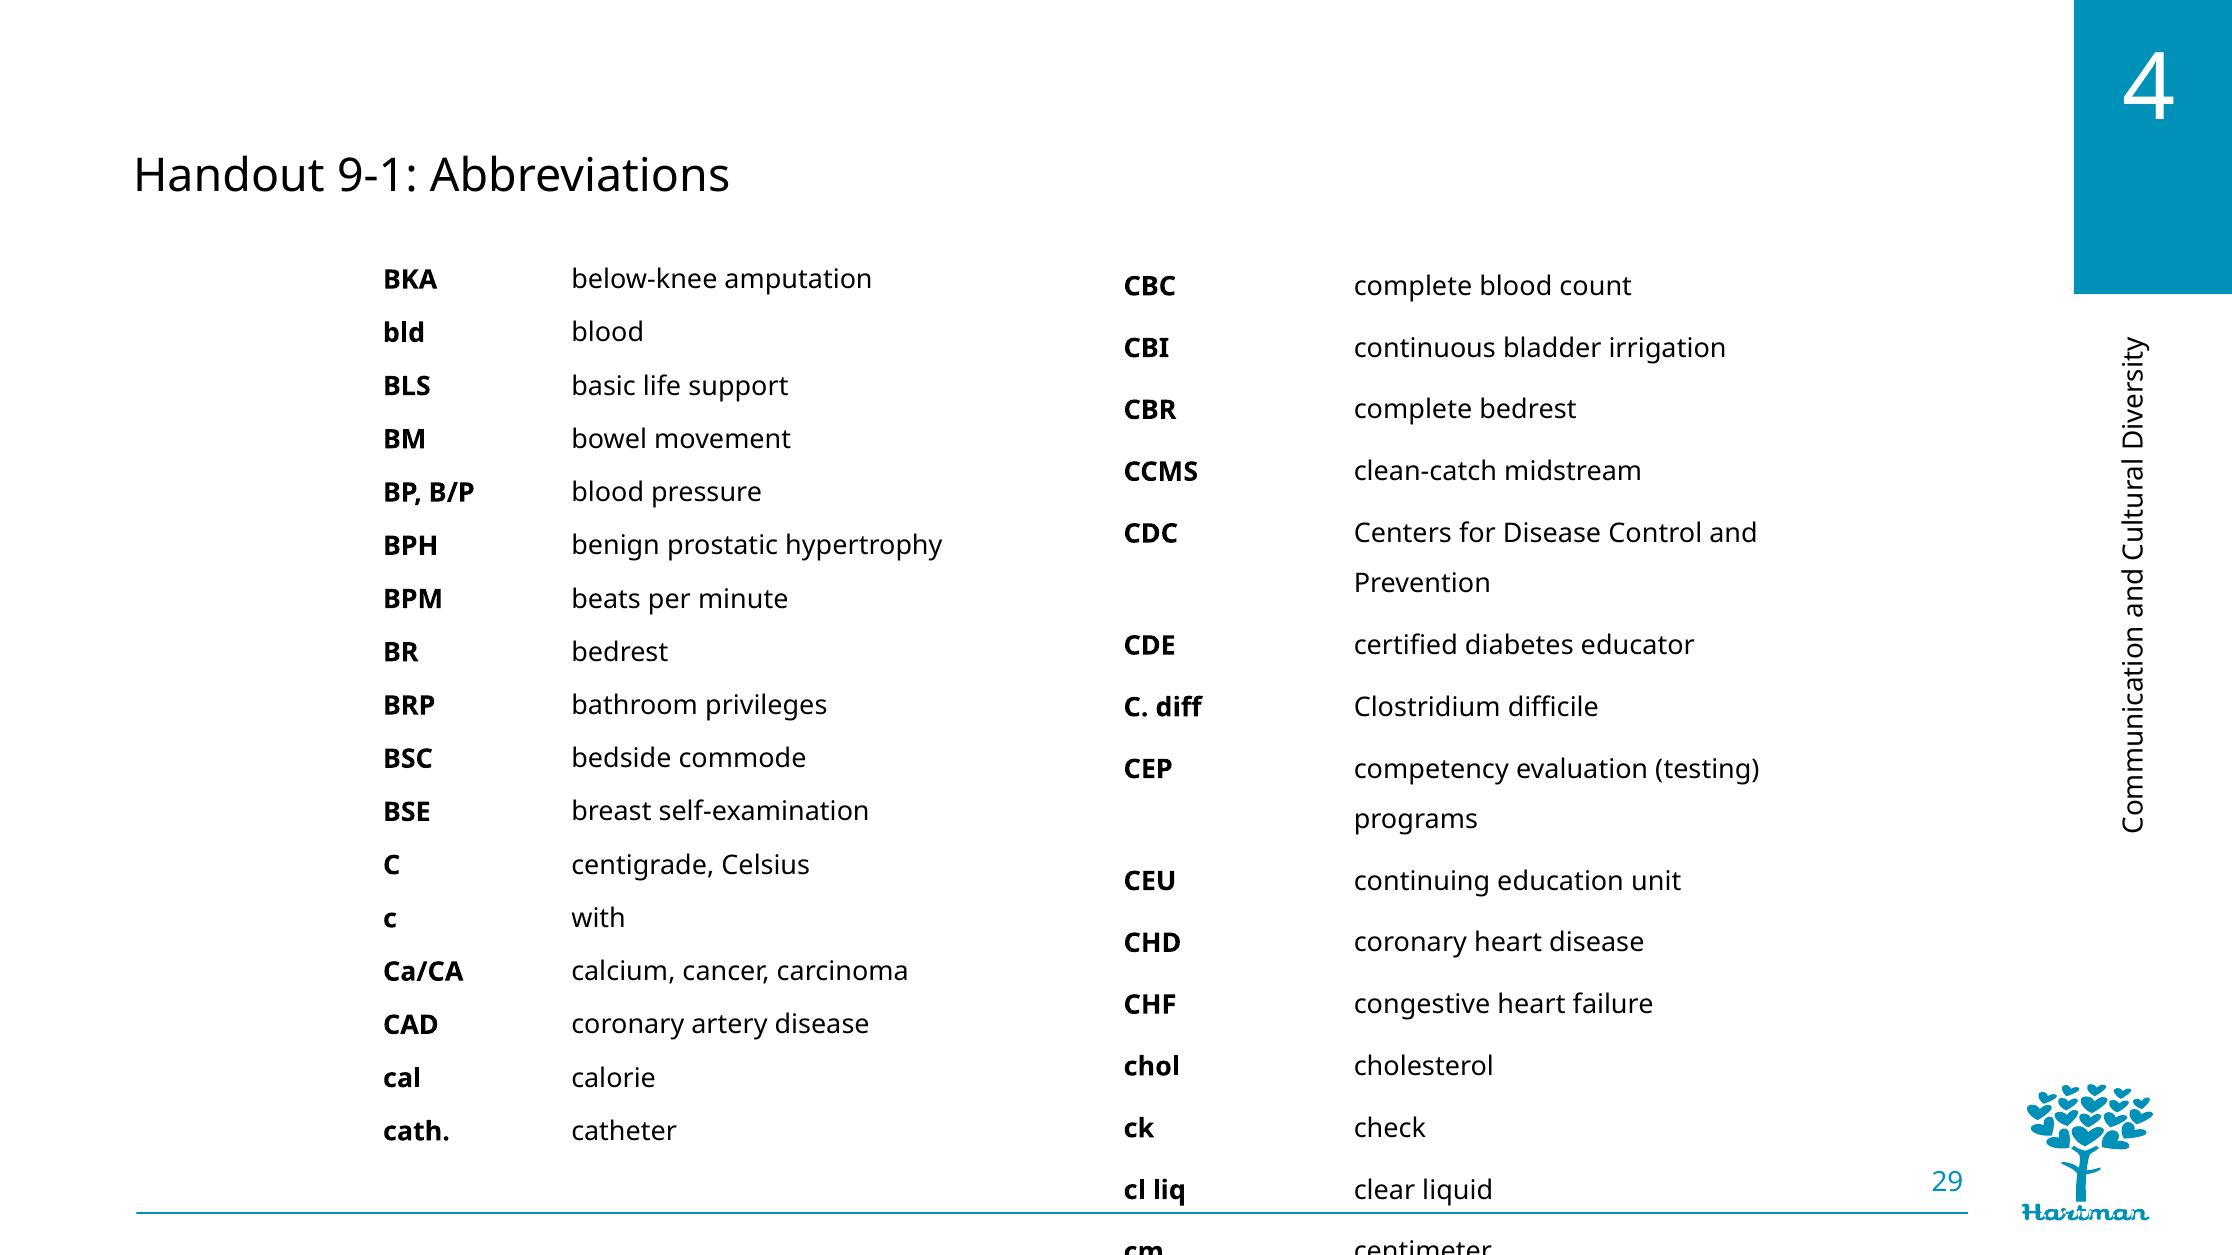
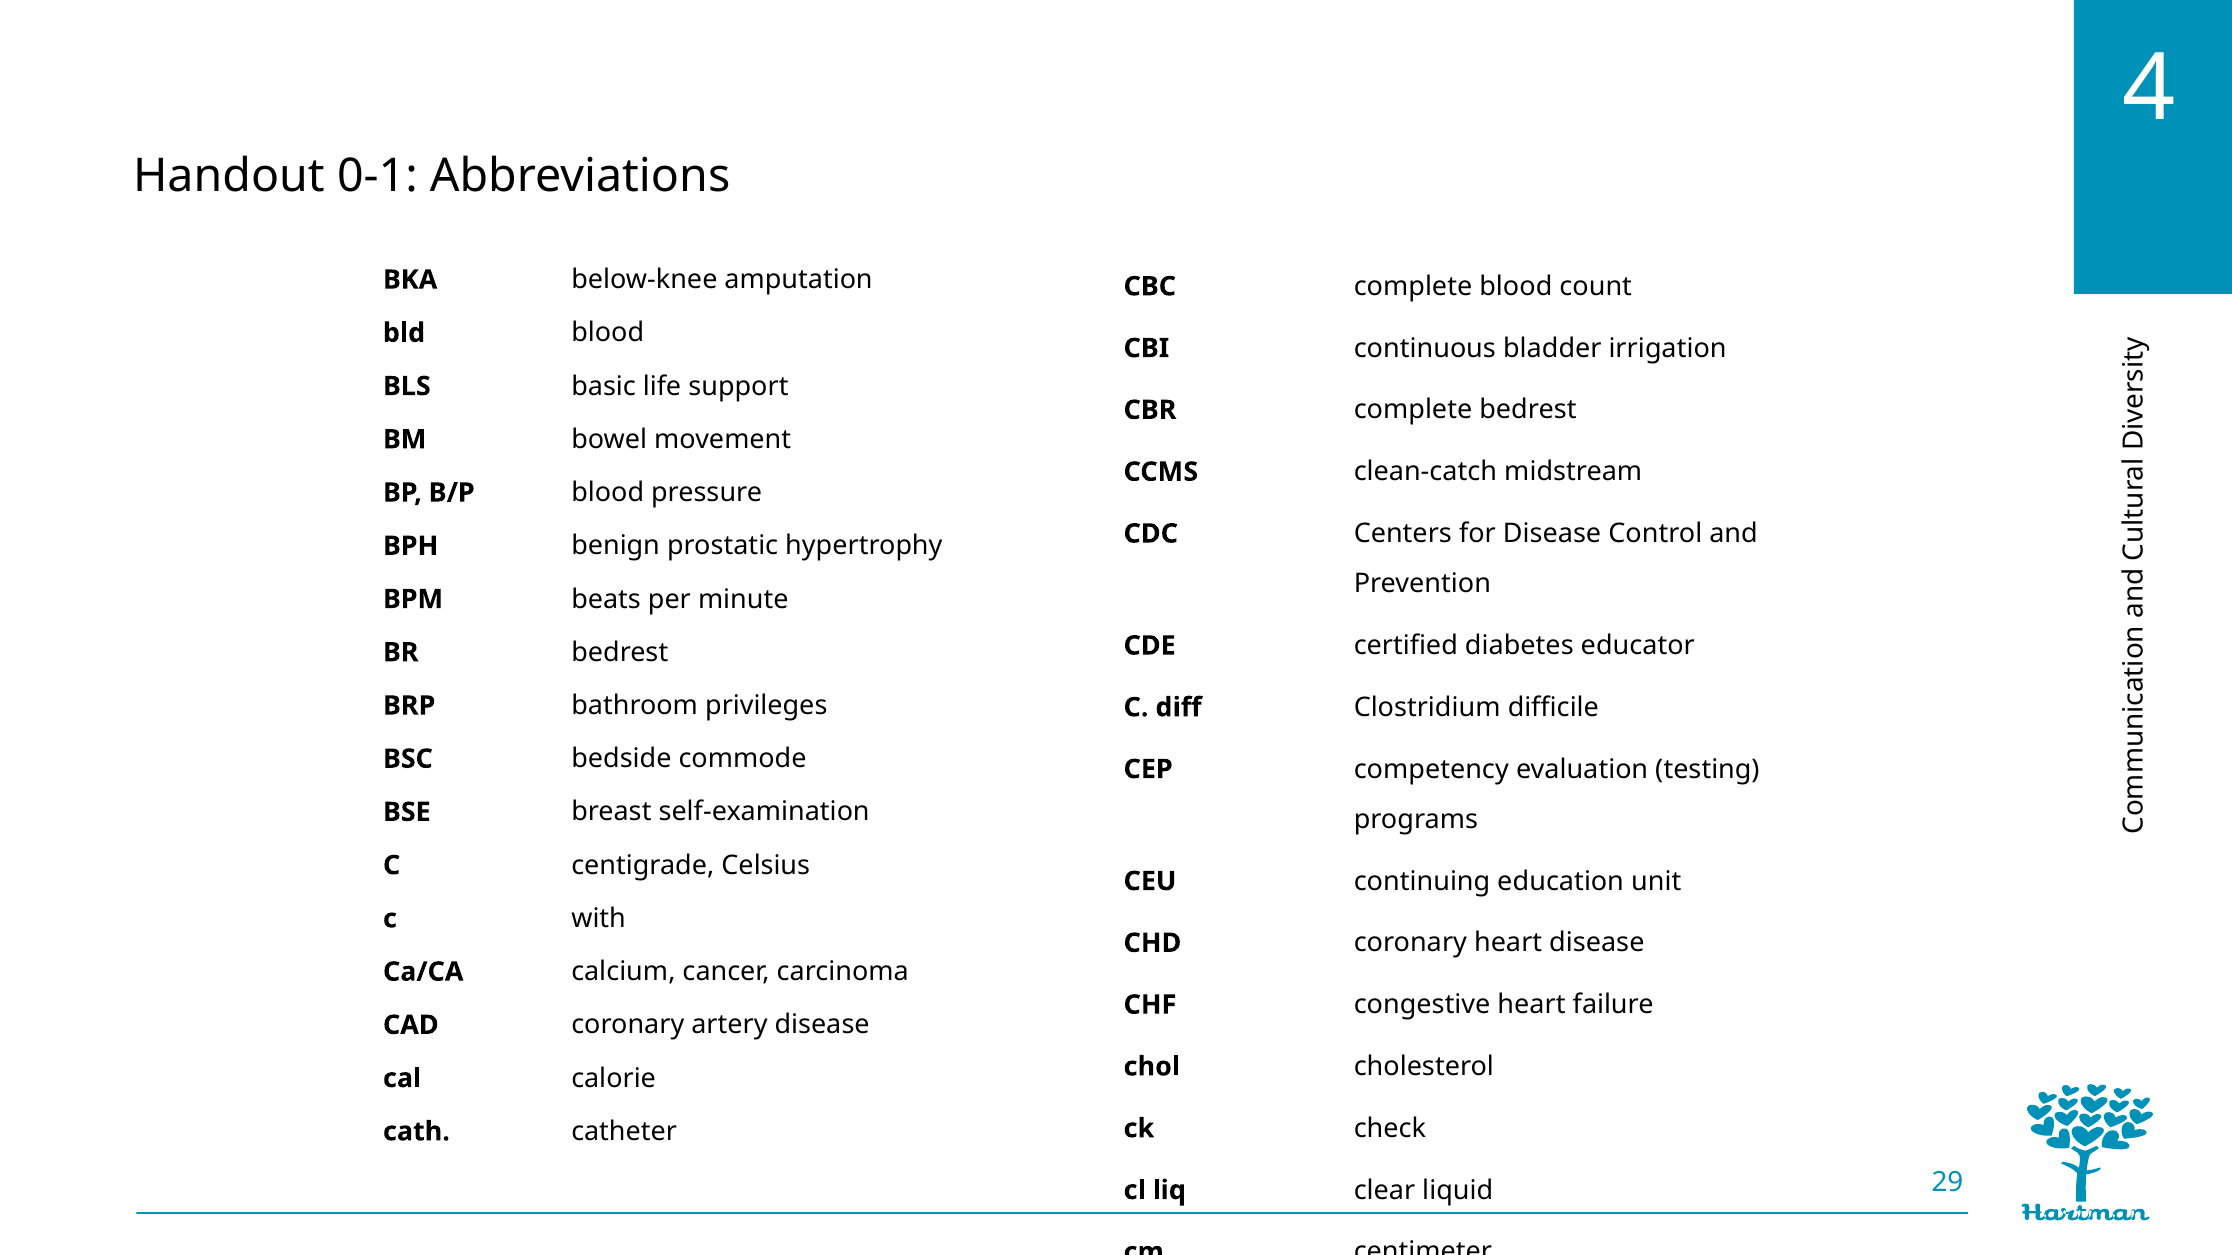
9-1: 9-1 -> 0-1
